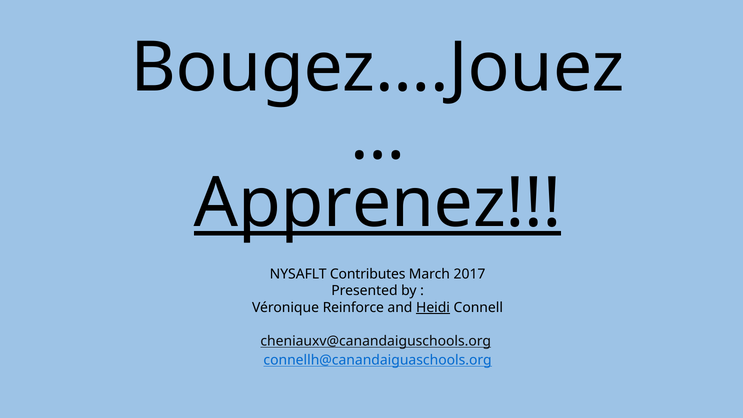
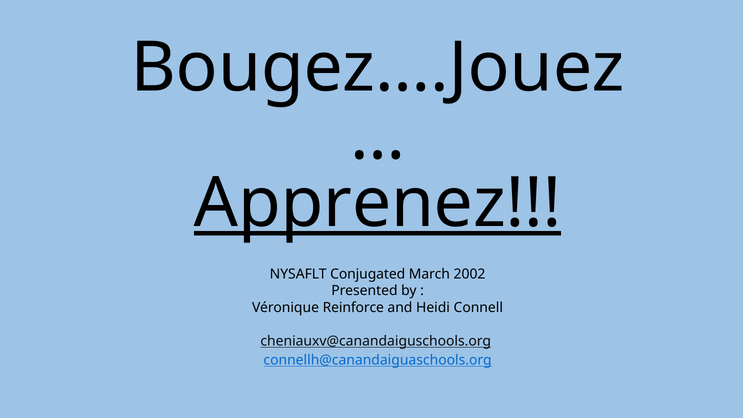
Contributes: Contributes -> Conjugated
2017: 2017 -> 2002
Heidi underline: present -> none
